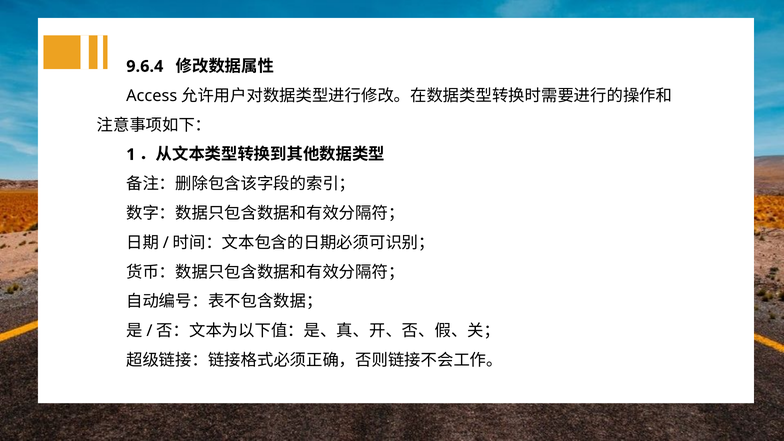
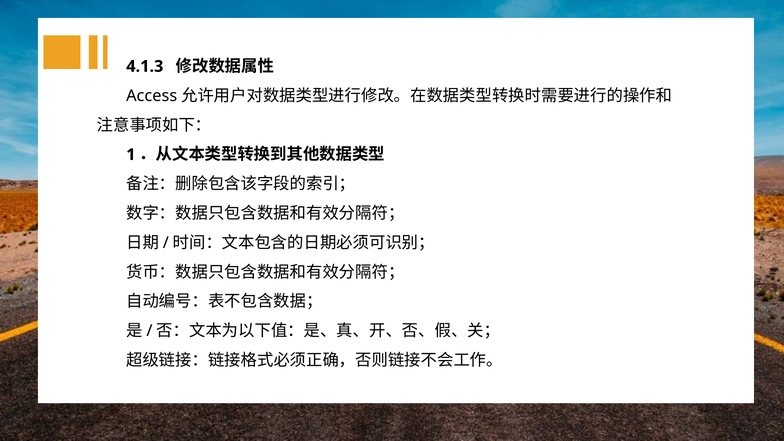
9.6.4: 9.6.4 -> 4.1.3
